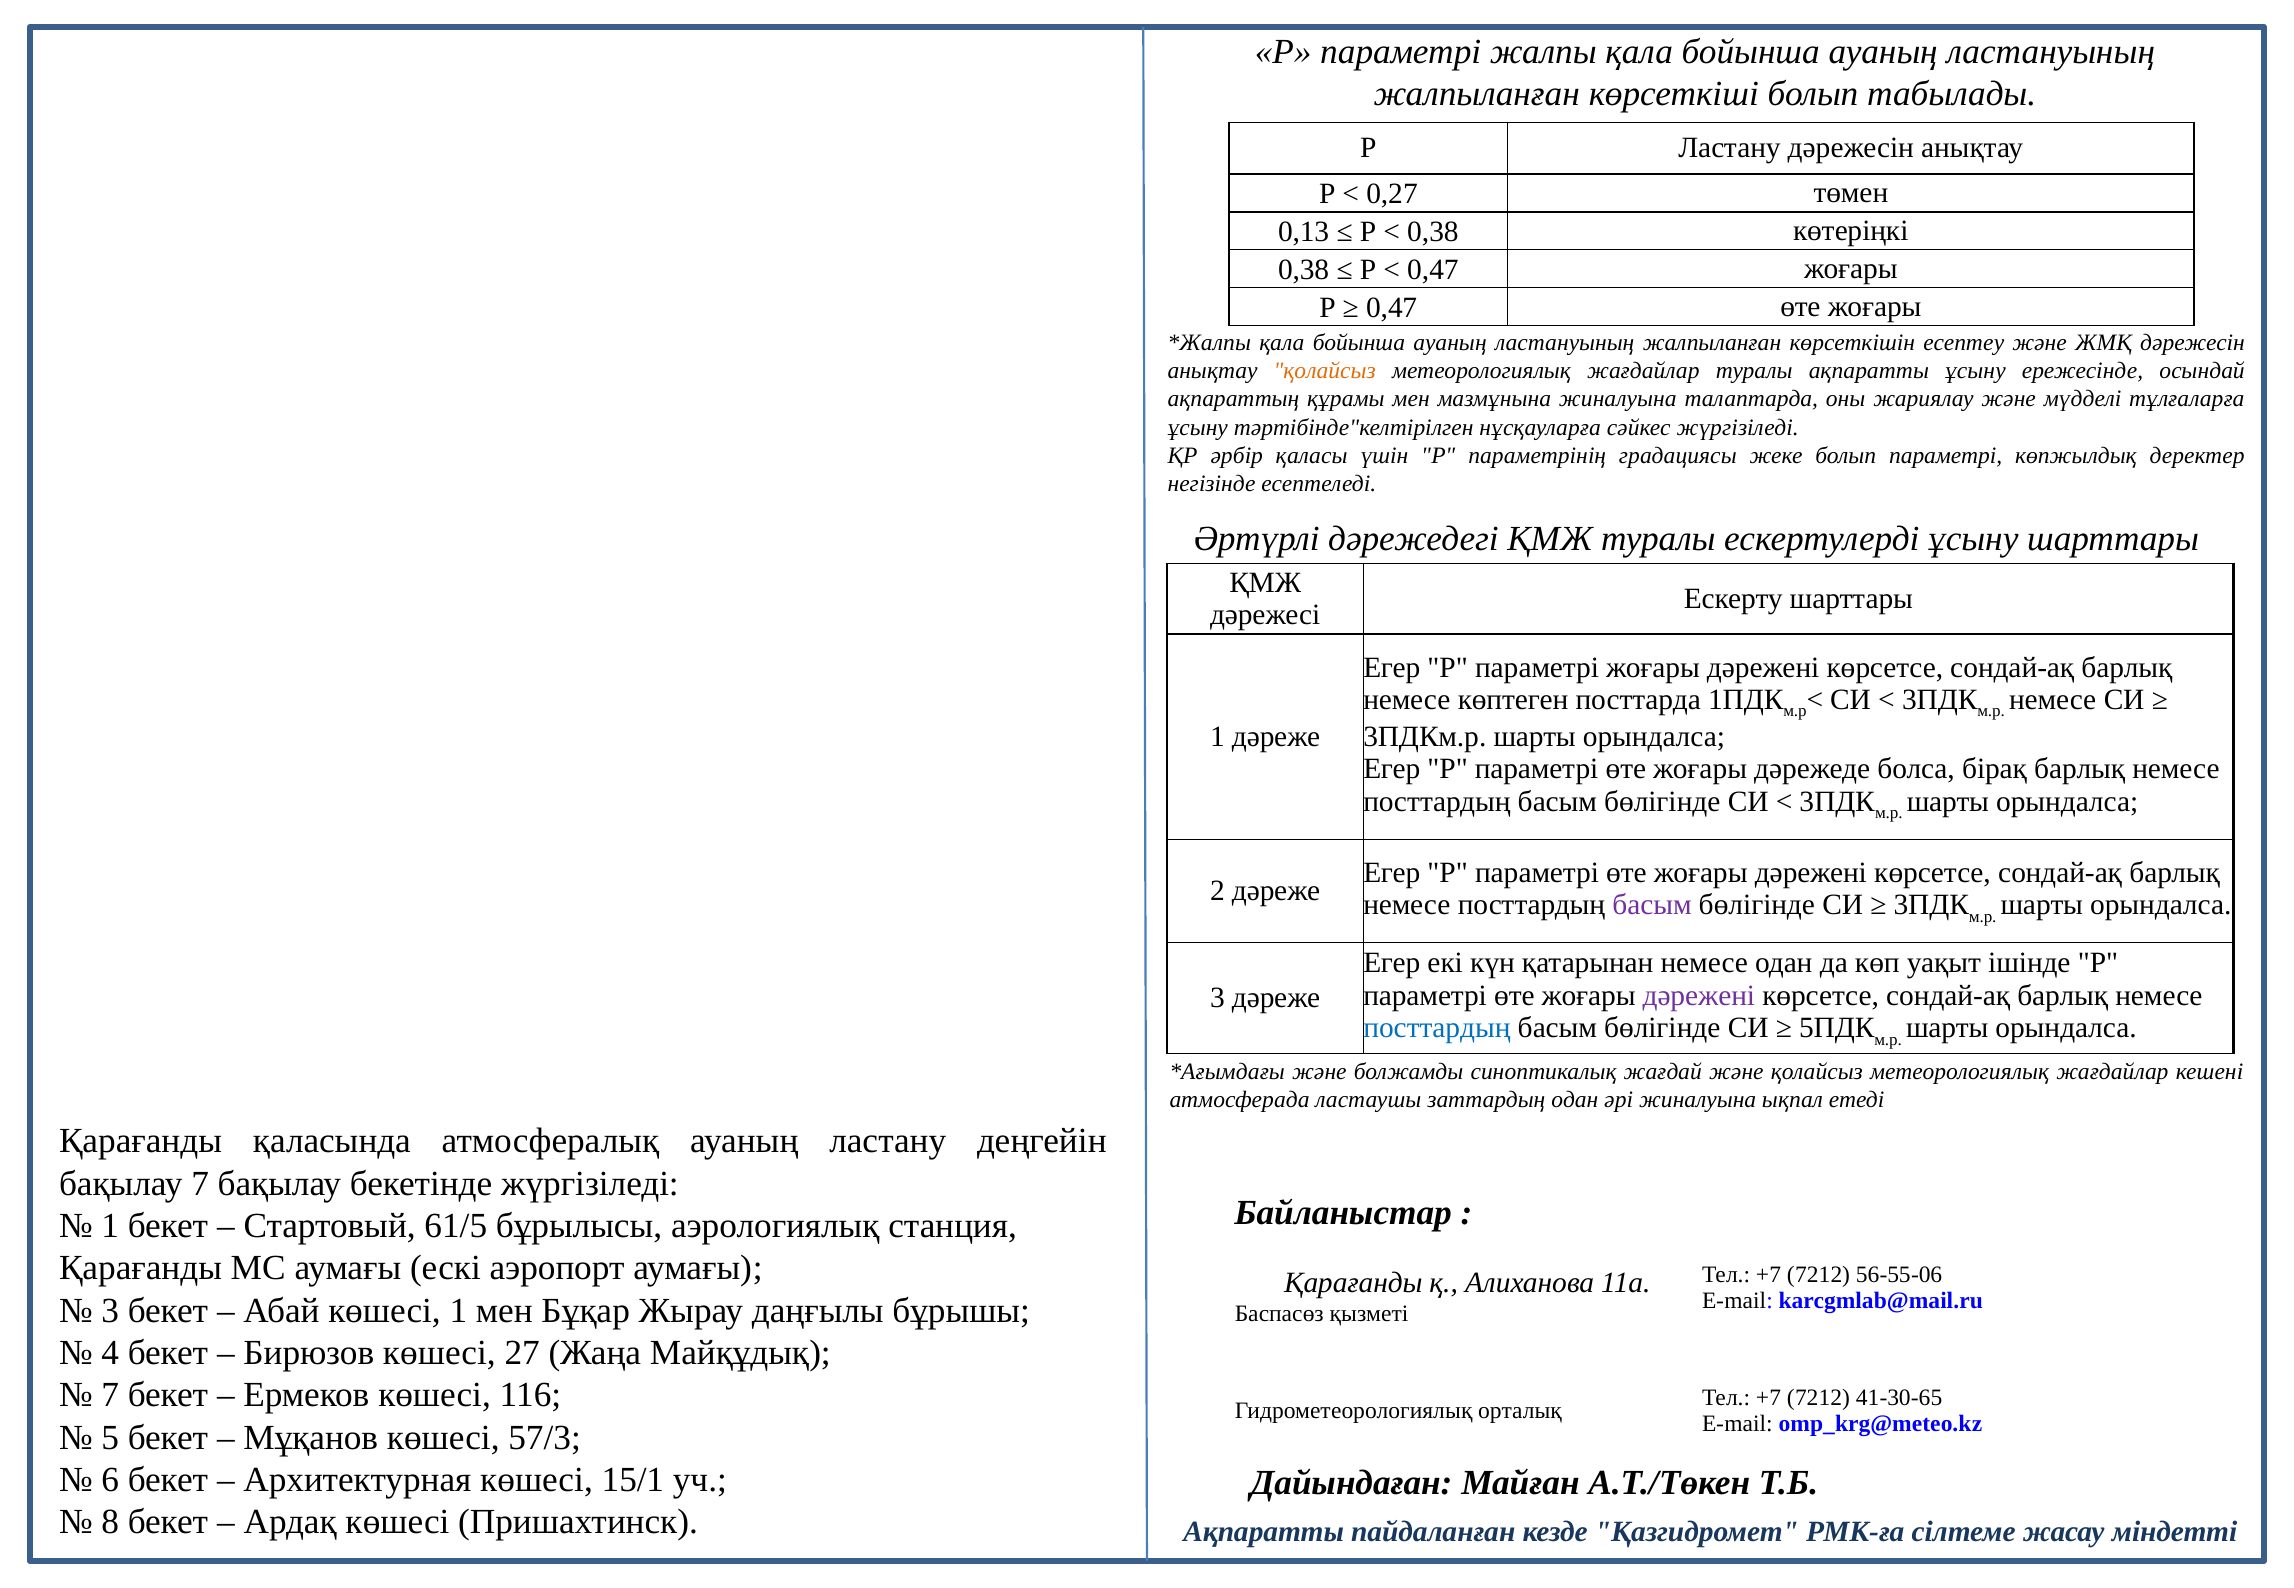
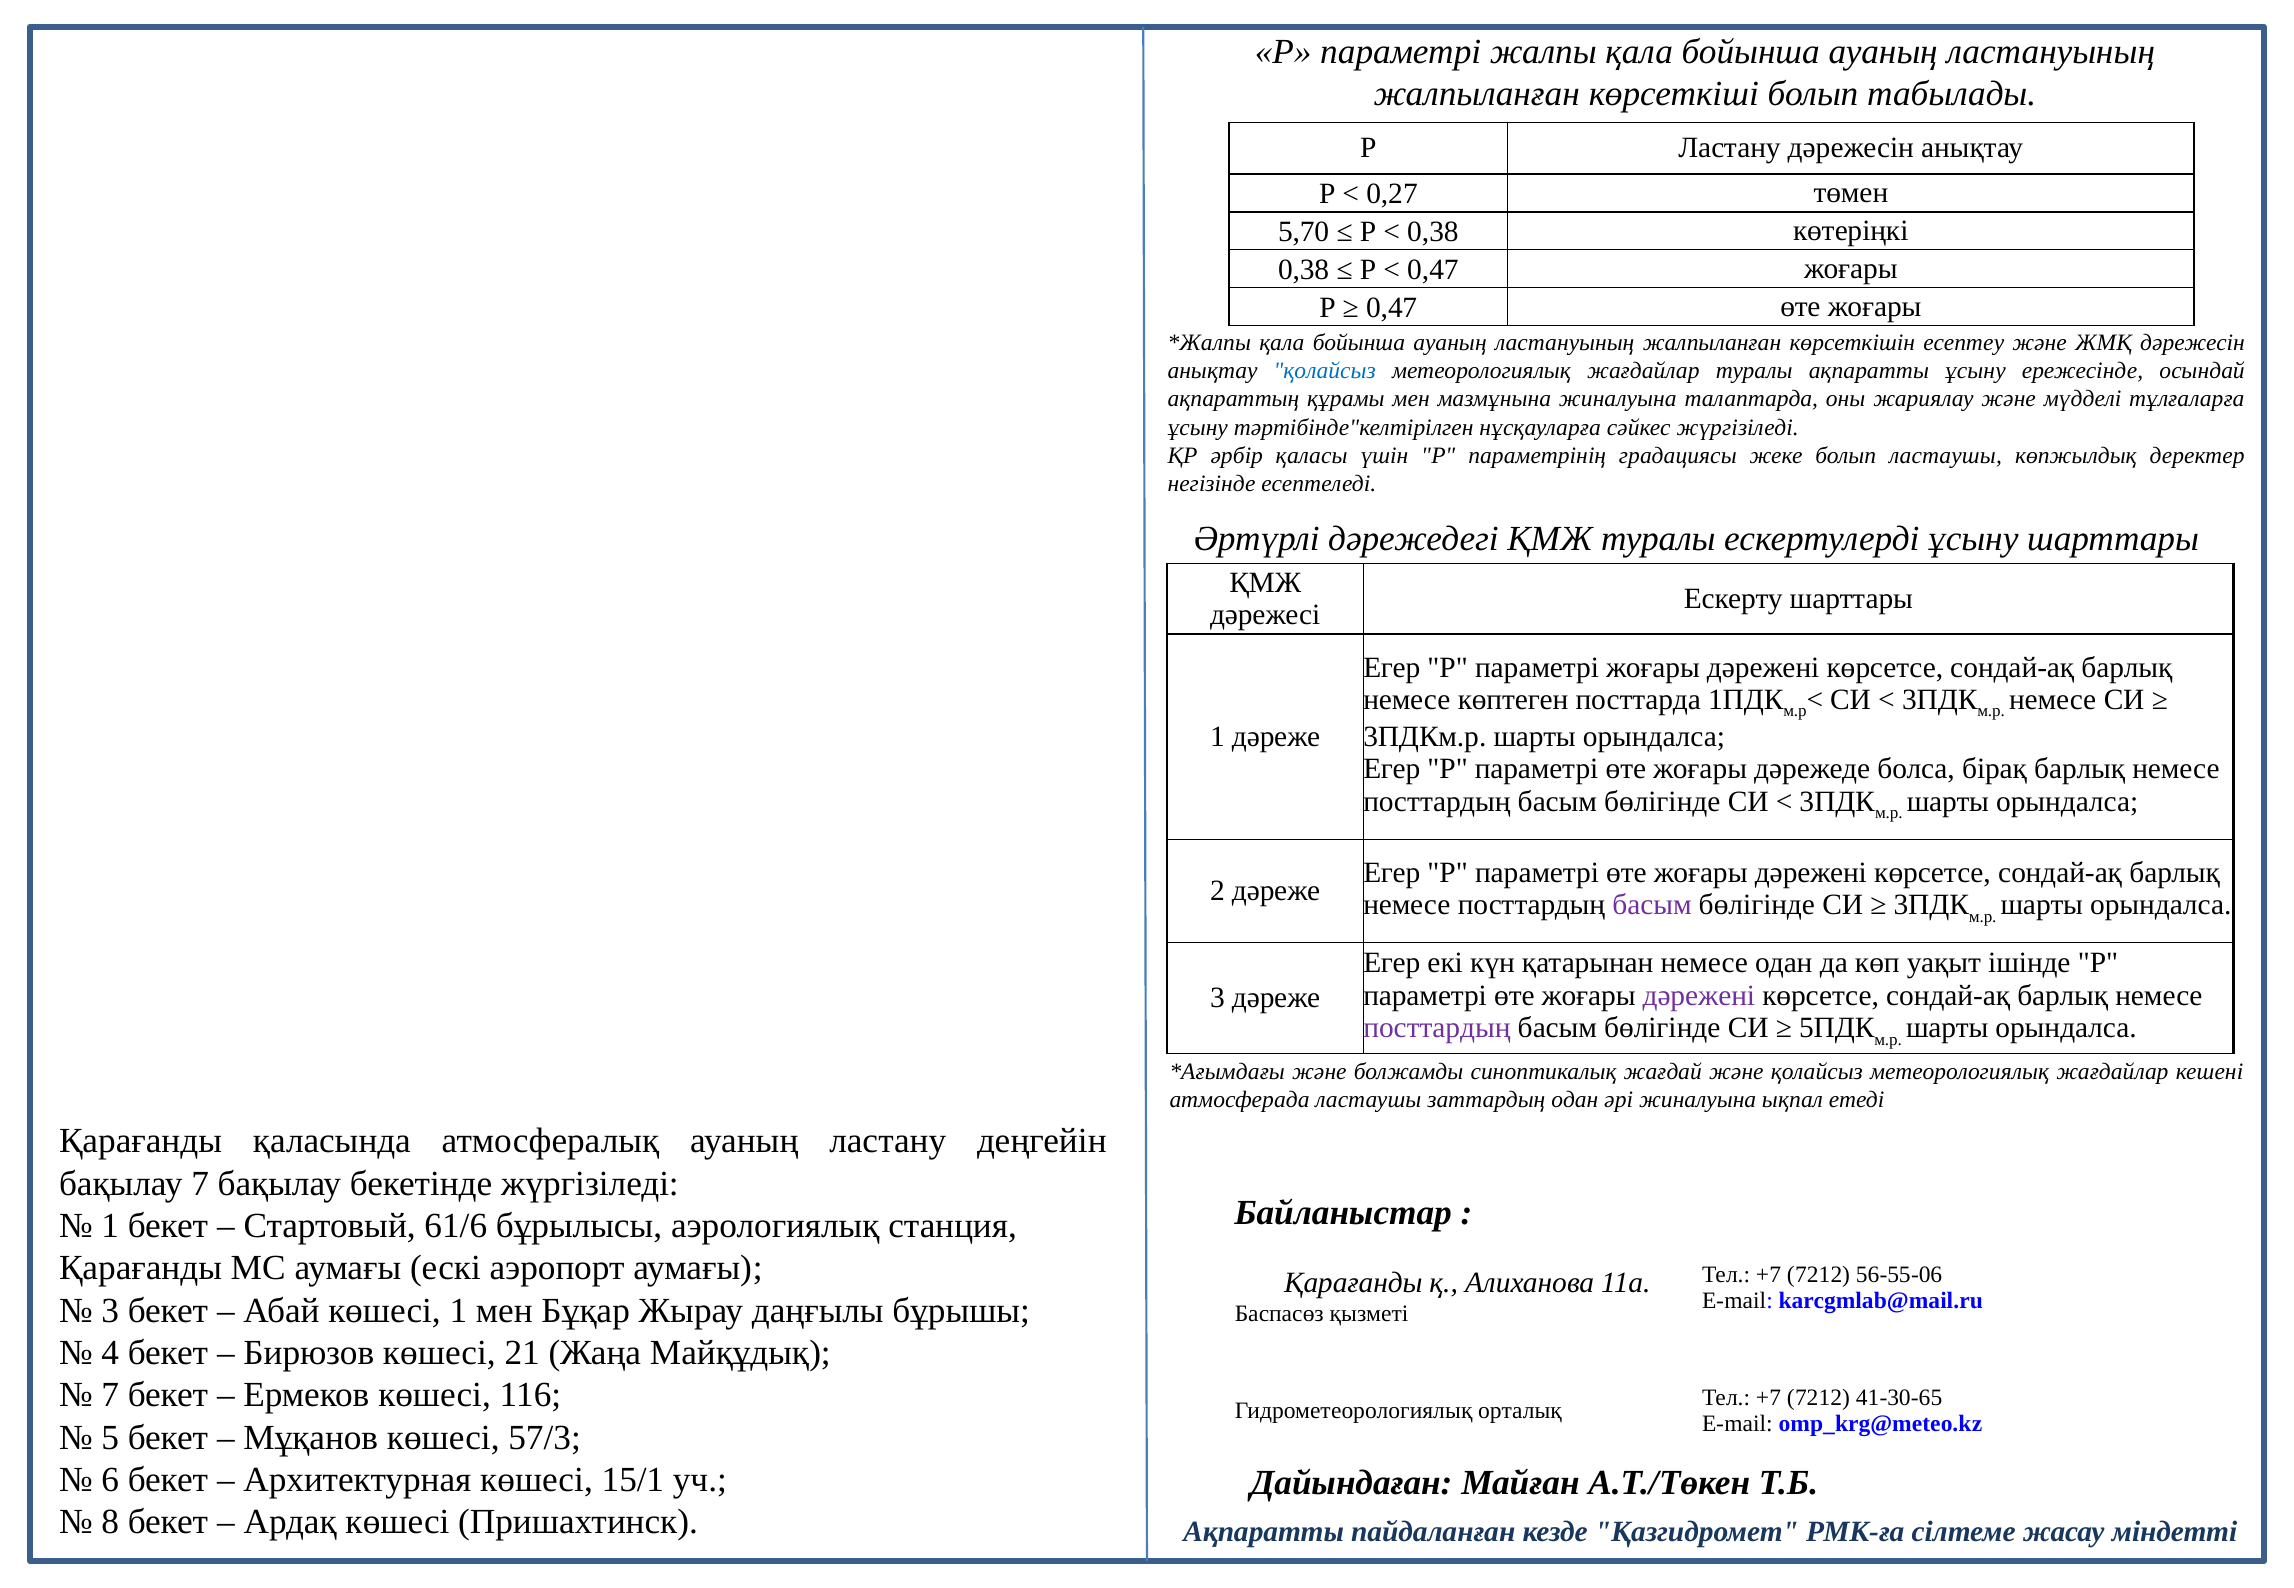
0,13: 0,13 -> 5,70
қолайсыз at (1325, 371) colour: orange -> blue
болып параметрі: параметрі -> ластаушы
посттардың at (1437, 1028) colour: blue -> purple
61/5: 61/5 -> 61/6
27: 27 -> 21
